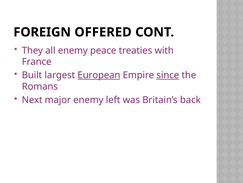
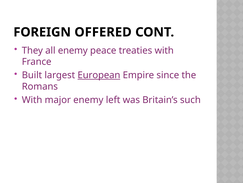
since underline: present -> none
Next at (32, 100): Next -> With
back: back -> such
